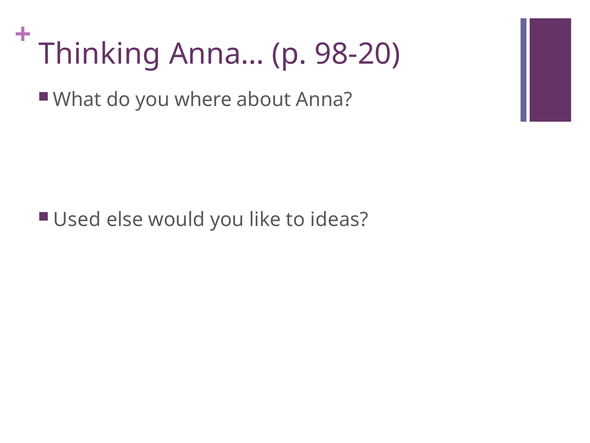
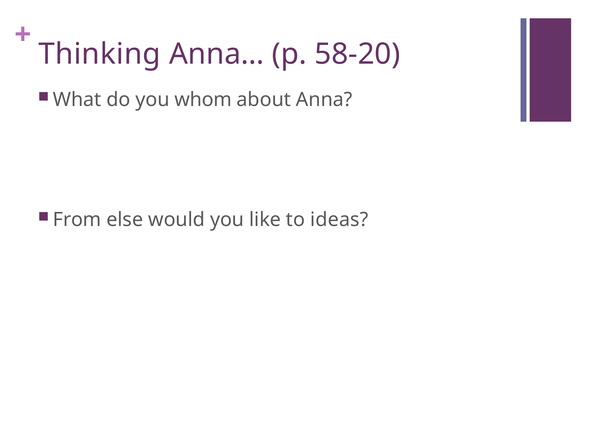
98-20: 98-20 -> 58-20
where: where -> whom
Used: Used -> From
